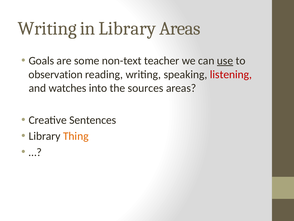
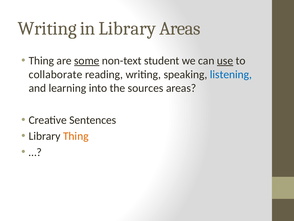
Goals at (41, 61): Goals -> Thing
some underline: none -> present
teacher: teacher -> student
observation: observation -> collaborate
listening colour: red -> blue
watches: watches -> learning
